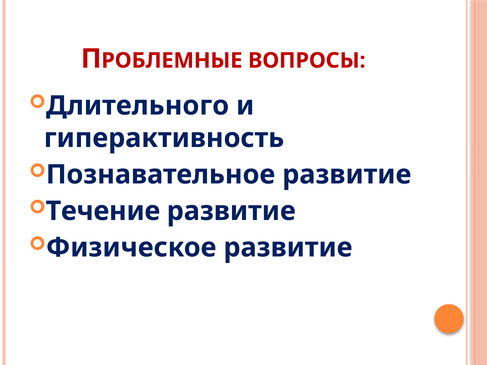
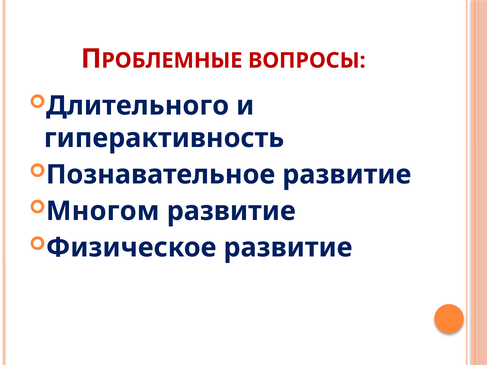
Течение: Течение -> Многом
